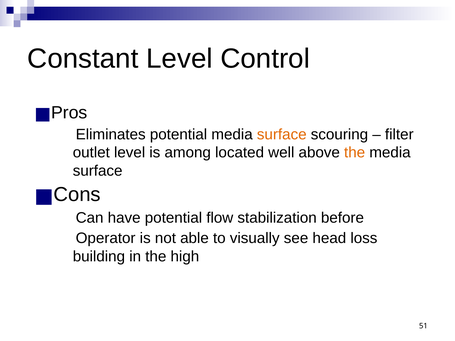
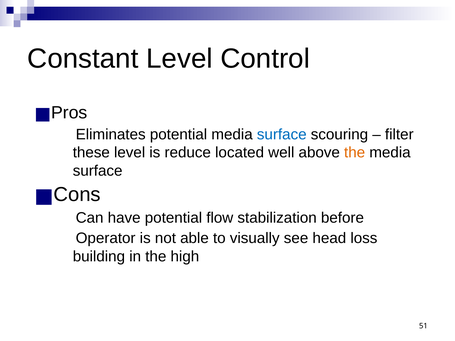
surface at (282, 135) colour: orange -> blue
outlet: outlet -> these
among: among -> reduce
